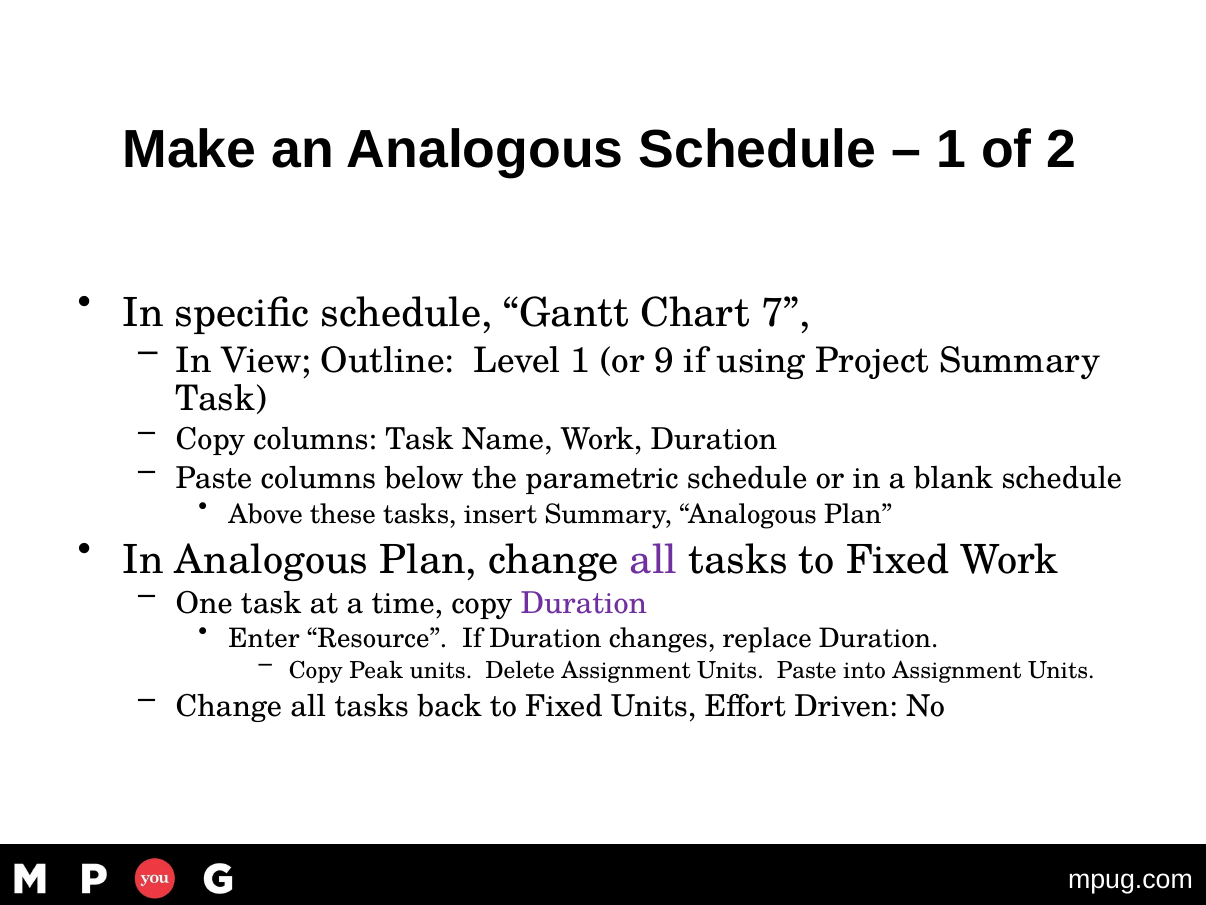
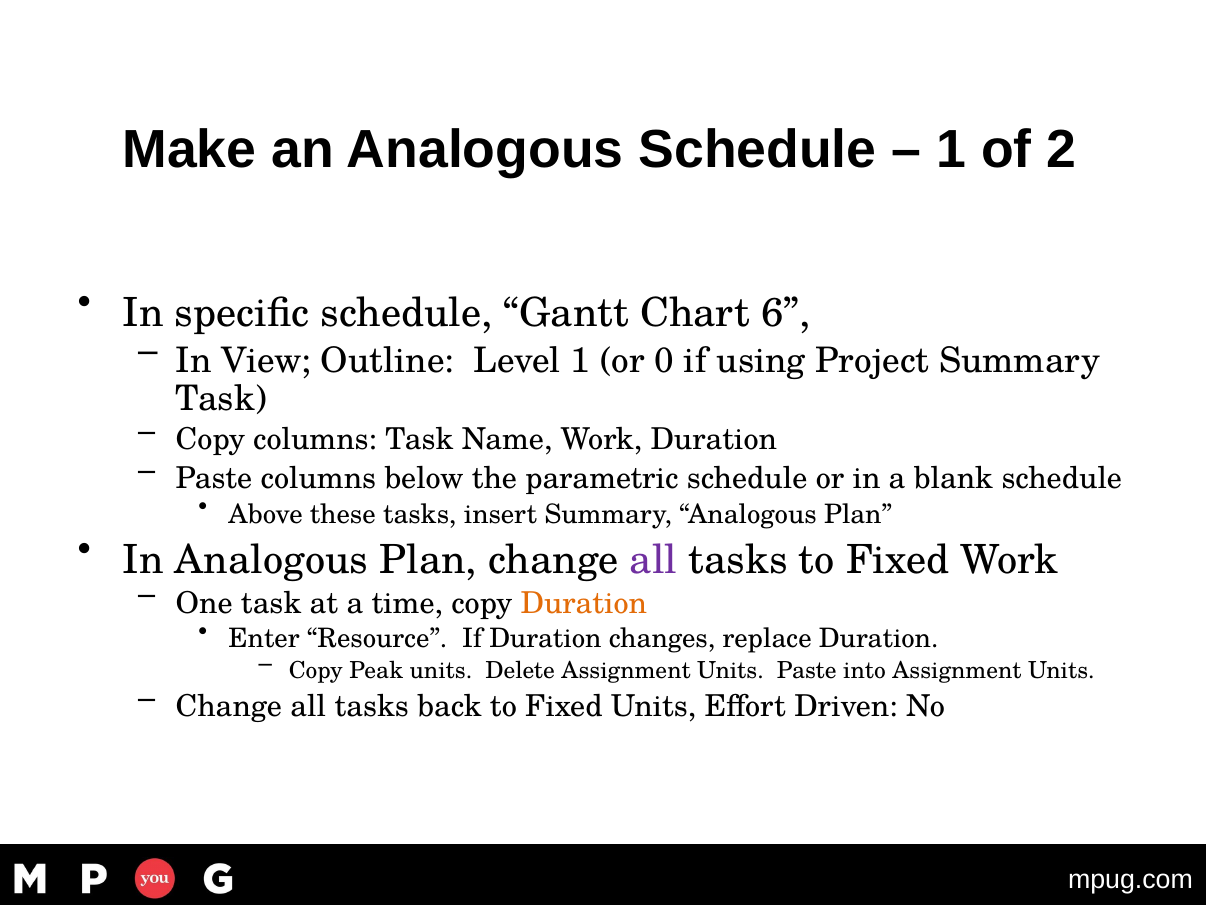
7: 7 -> 6
9: 9 -> 0
Duration at (584, 603) colour: purple -> orange
